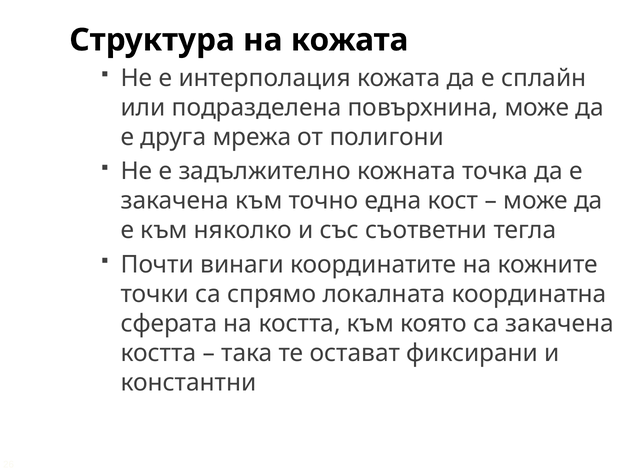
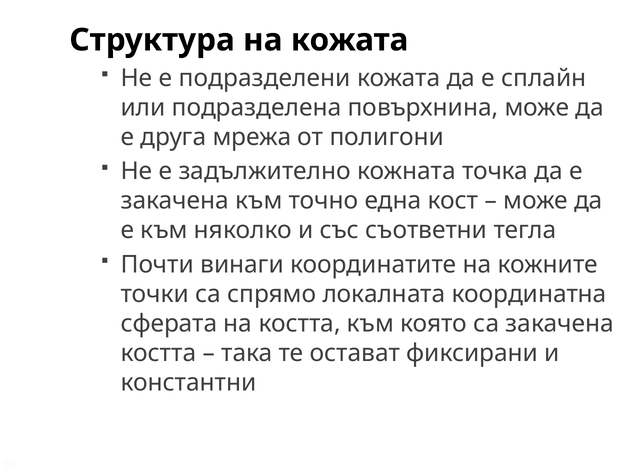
интерполация: интерполация -> подразделени
